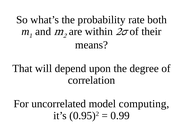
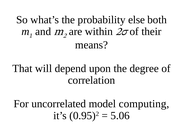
rate: rate -> else
0.99: 0.99 -> 5.06
